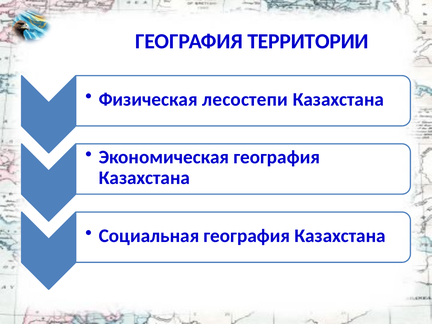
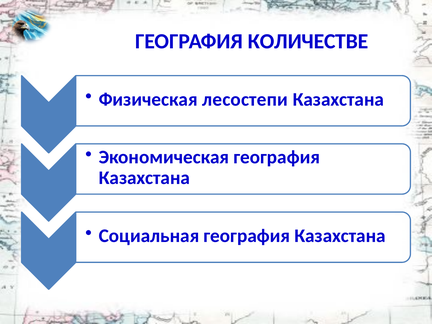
ТЕРРИТОРИИ: ТЕРРИТОРИИ -> КОЛИЧЕСТВЕ
